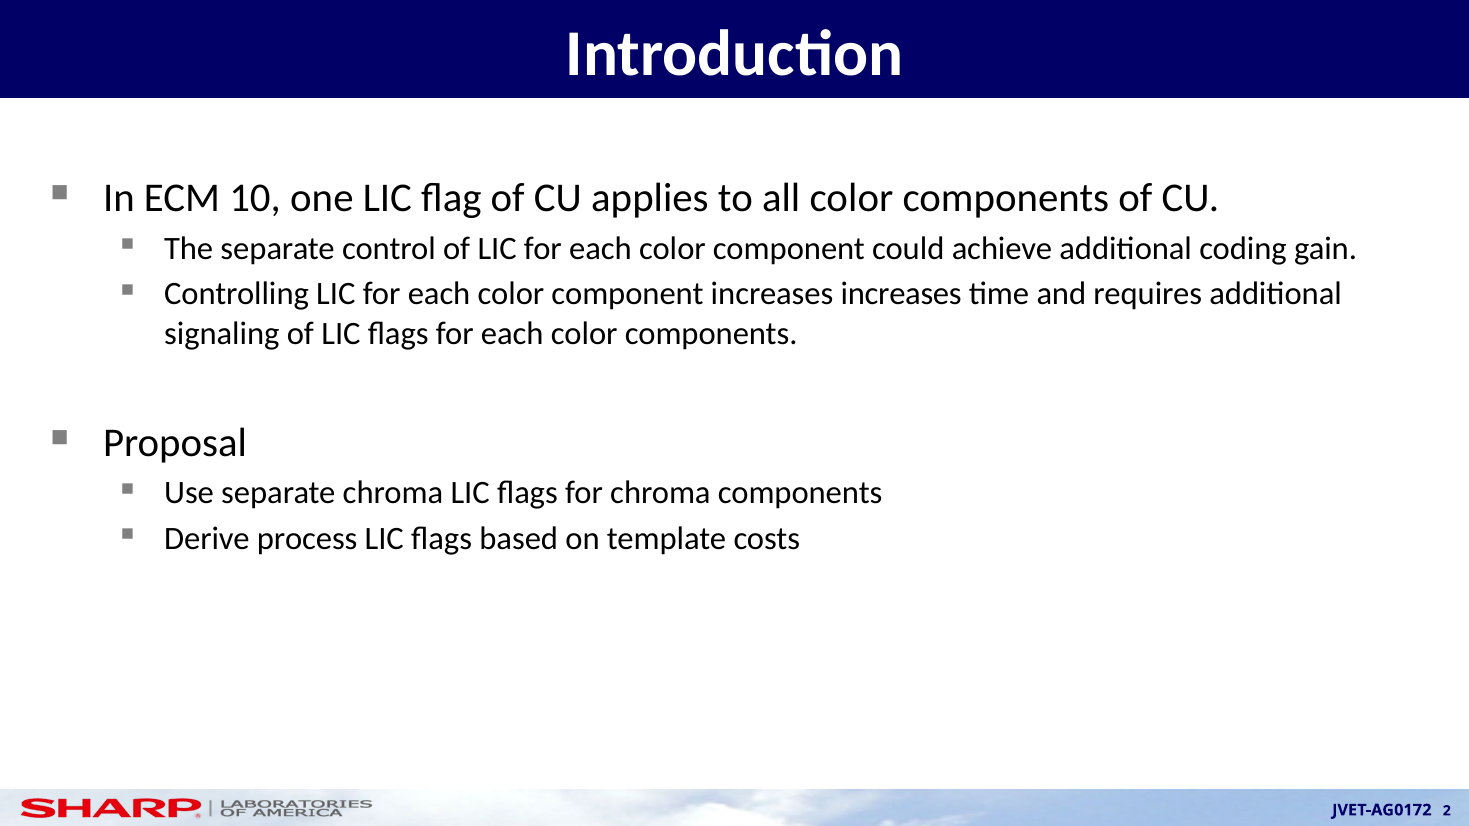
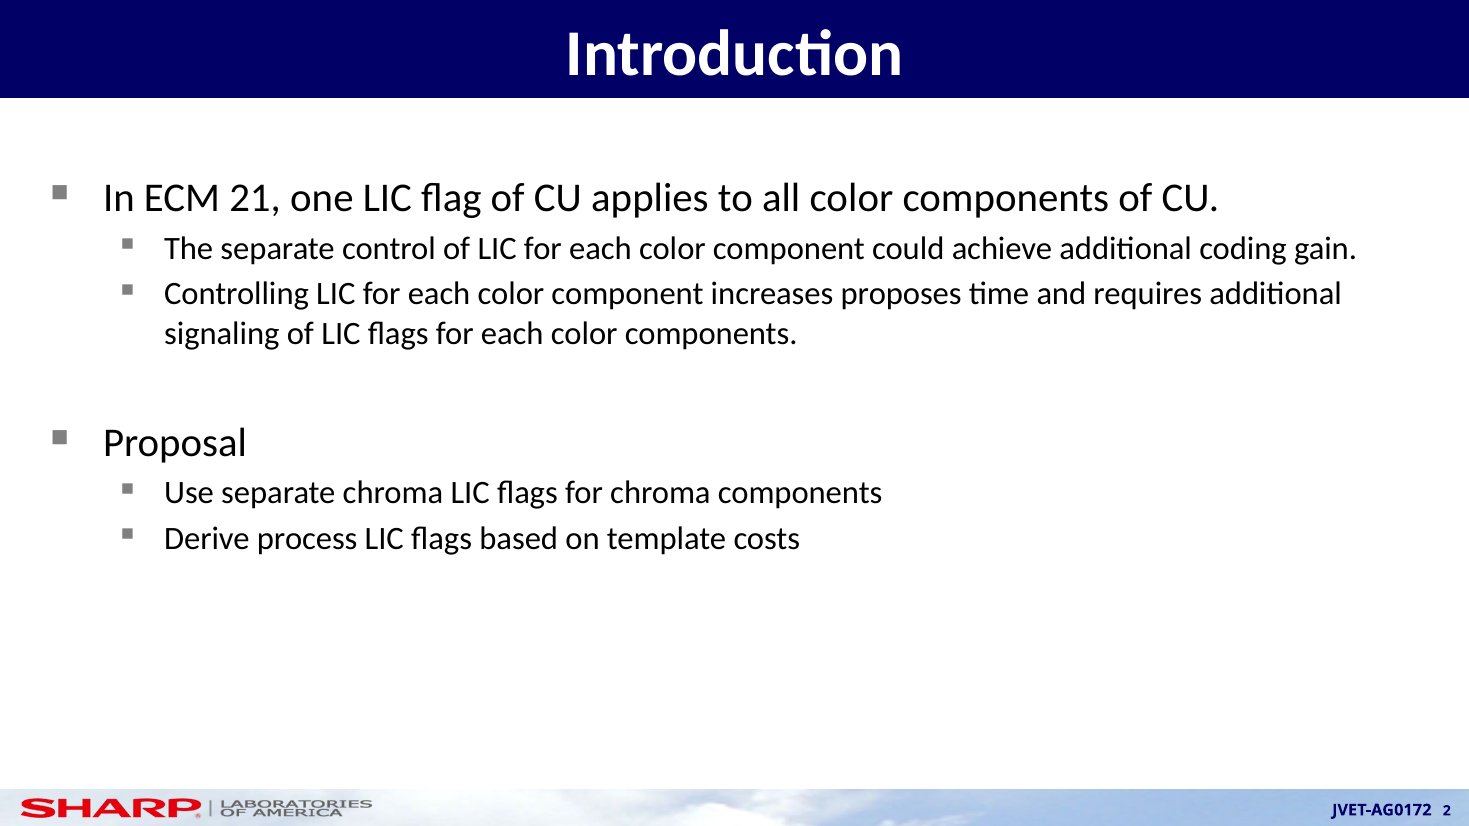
10: 10 -> 21
increases increases: increases -> proposes
